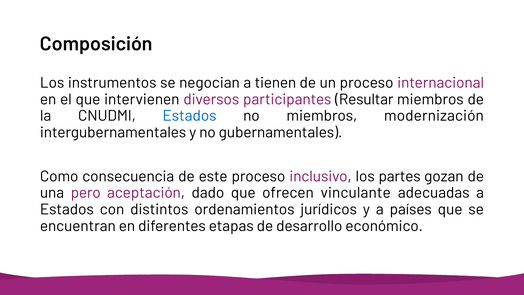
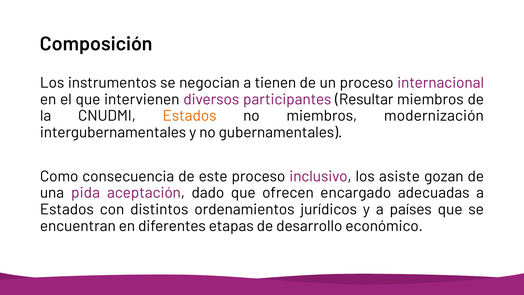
Estados at (190, 116) colour: blue -> orange
partes: partes -> asiste
pero: pero -> pida
vinculante: vinculante -> encargado
